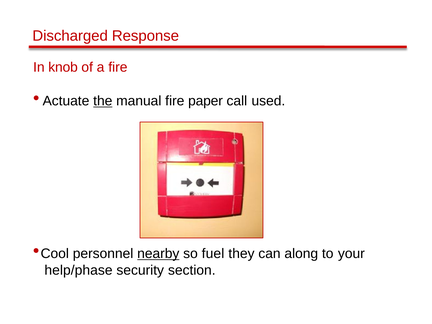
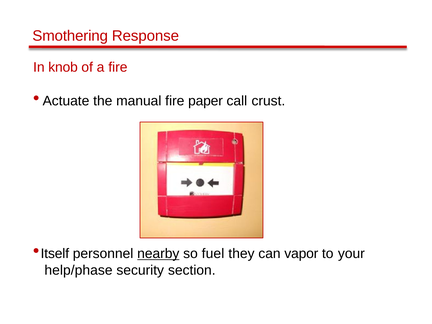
Discharged: Discharged -> Smothering
the underline: present -> none
used: used -> crust
Cool: Cool -> Itself
along: along -> vapor
